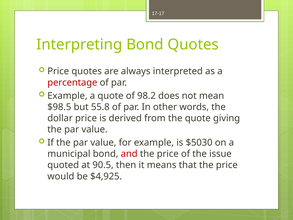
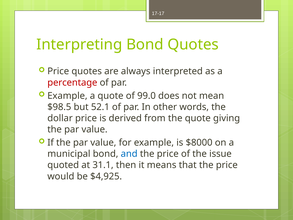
98.2: 98.2 -> 99.0
55.8: 55.8 -> 52.1
$5030: $5030 -> $8000
and colour: red -> blue
90.5: 90.5 -> 31.1
